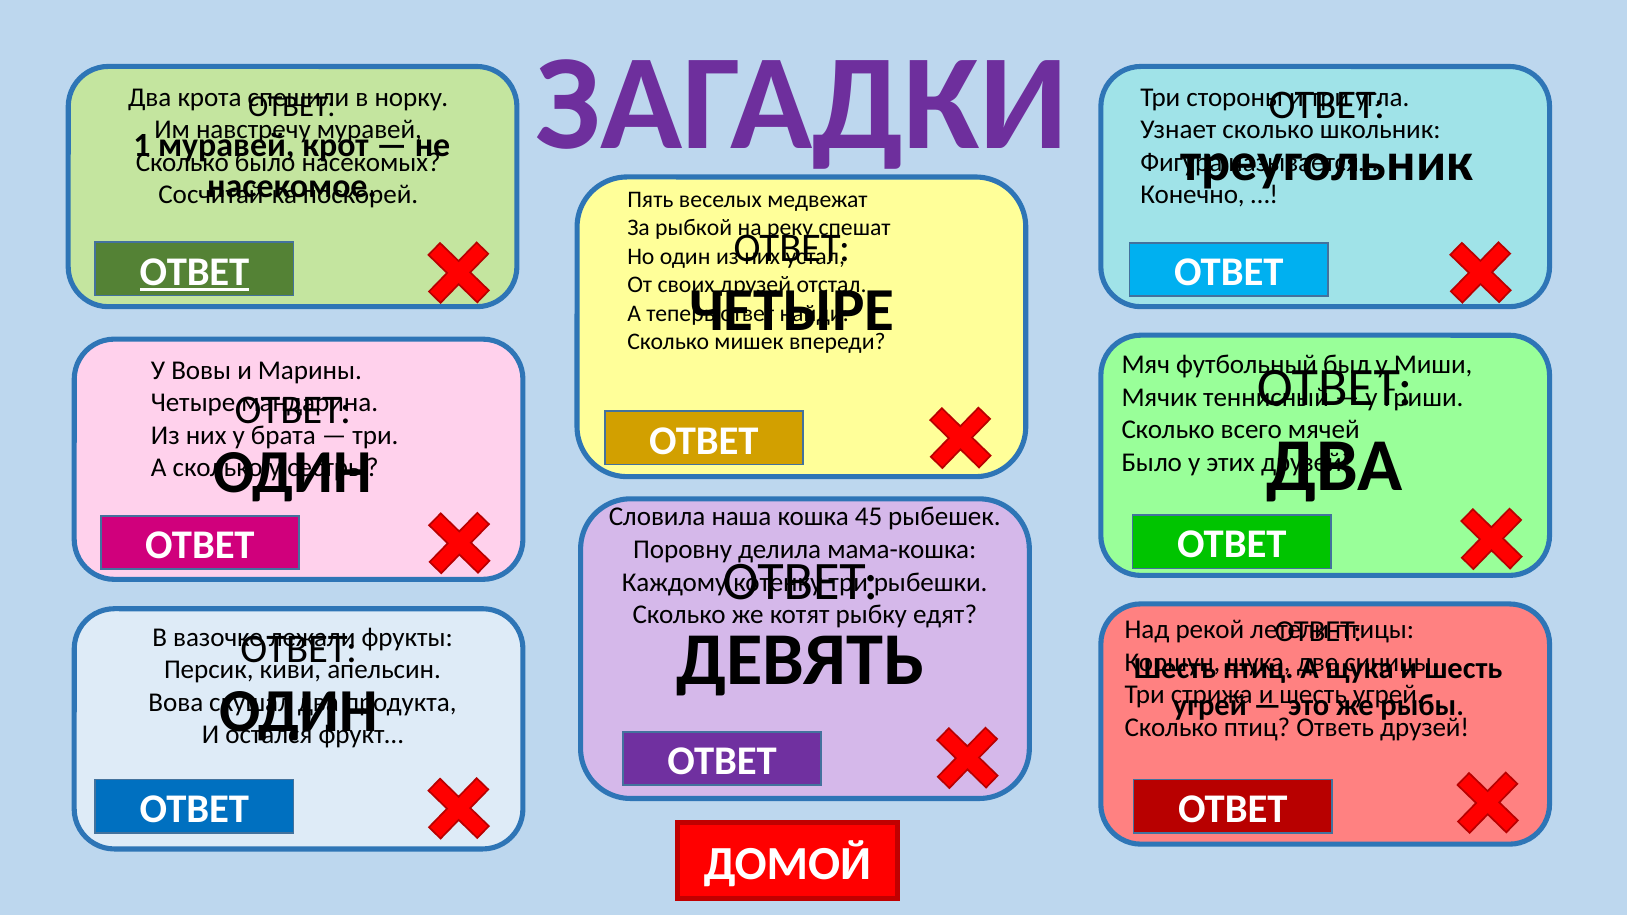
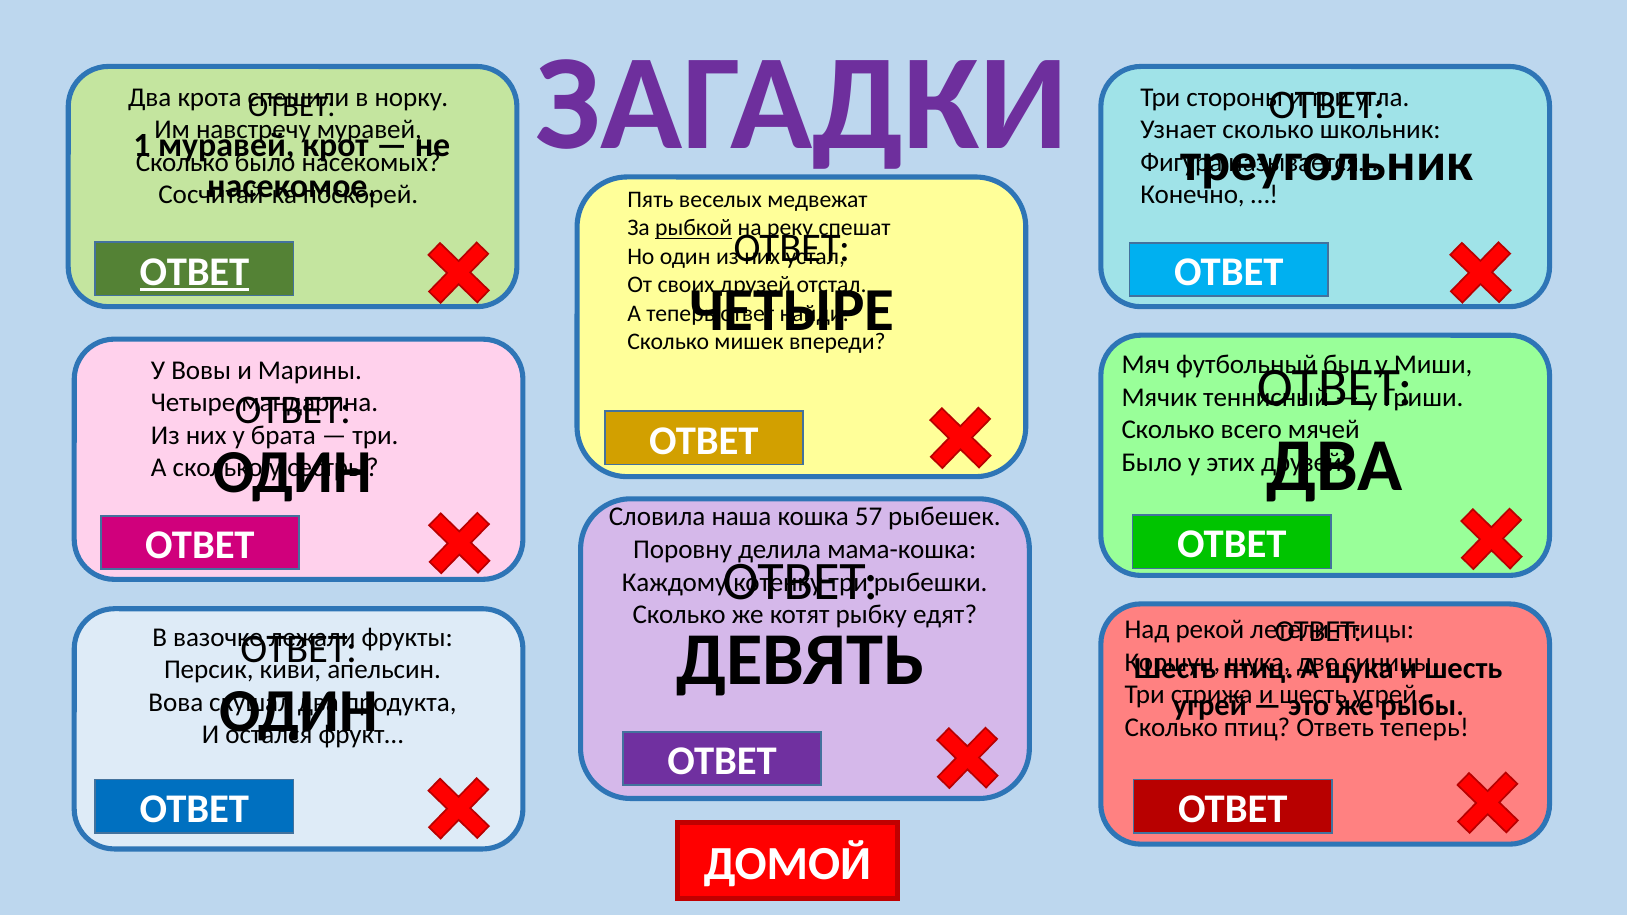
рыбкой underline: none -> present
45: 45 -> 57
Ответь друзей: друзей -> теперь
